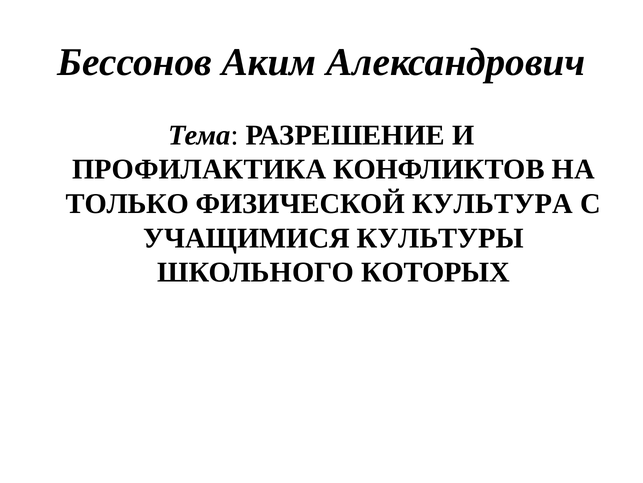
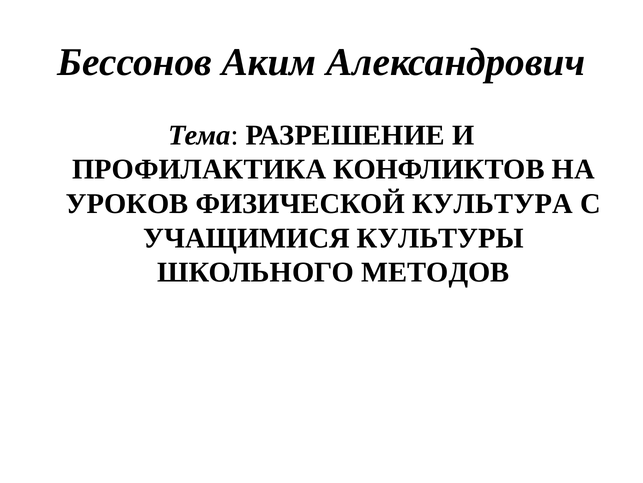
ТОЛЬКО: ТОЛЬКО -> УРОКОВ
КОТОРЫХ: КОТОРЫХ -> МЕТОДОВ
